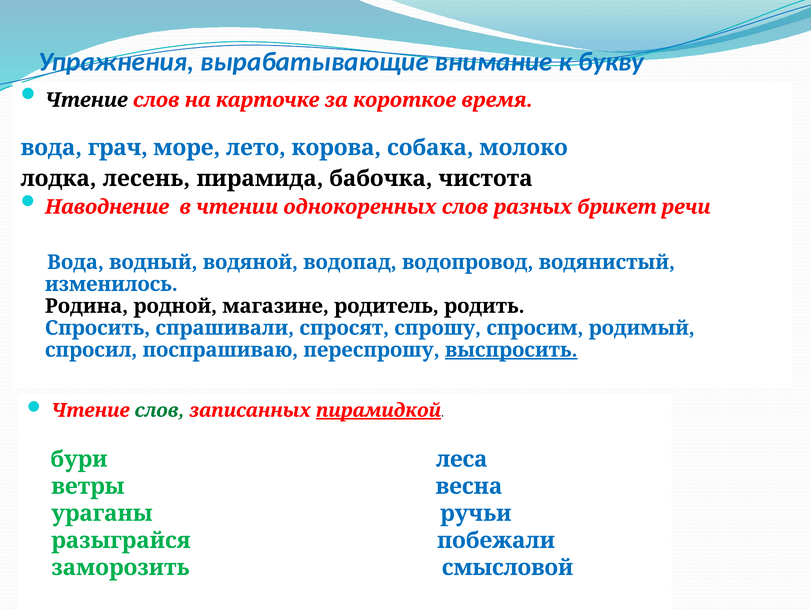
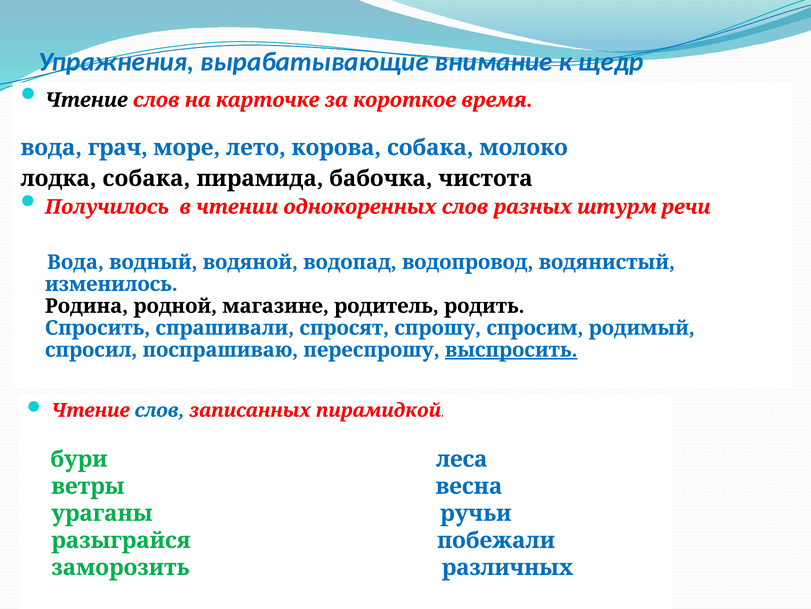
букву: букву -> щедр
лодка лесень: лесень -> собака
Наводнение: Наводнение -> Получилось
брикет: брикет -> штурм
слов at (160, 410) colour: green -> blue
пирамидкой underline: present -> none
смысловой: смысловой -> различных
